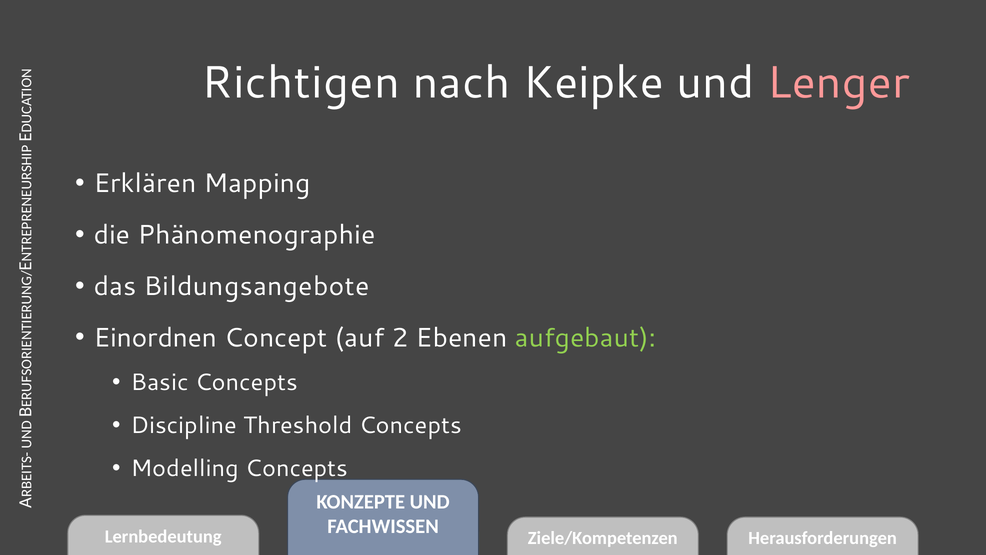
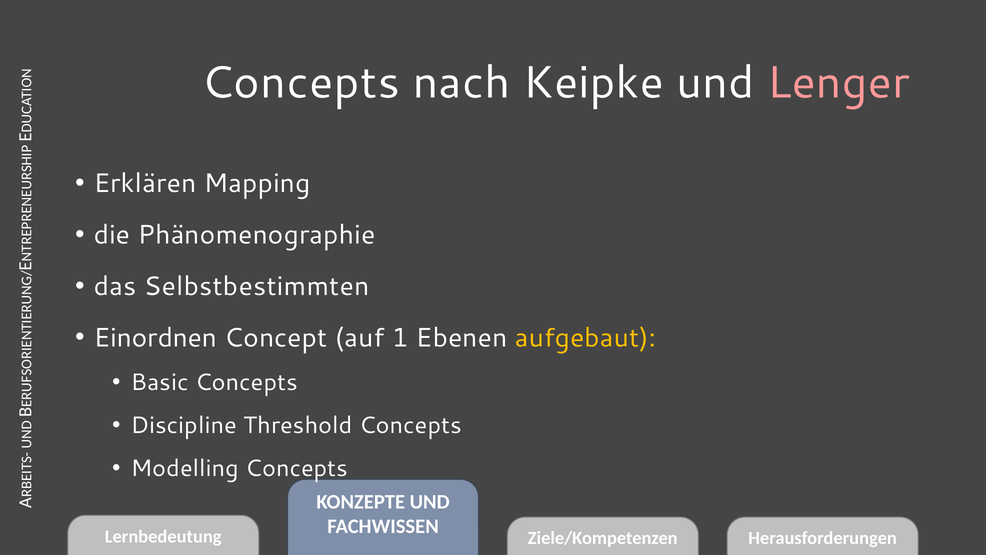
Richtigen at (300, 83): Richtigen -> Concepts
Bildungsangebote: Bildungsangebote -> Selbstbestimmten
2: 2 -> 1
aufgebaut colour: light green -> yellow
